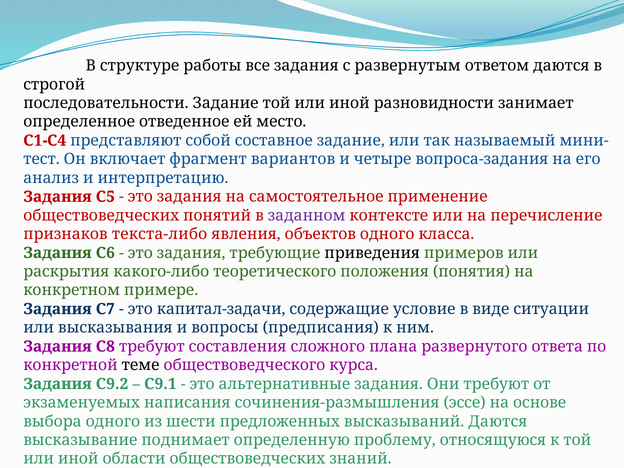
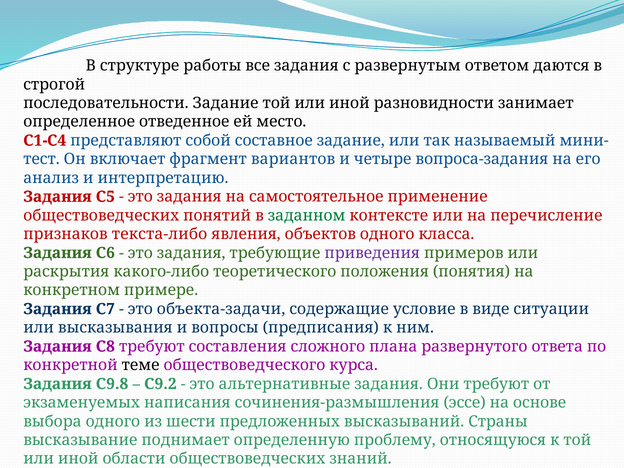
заданном colour: purple -> green
приведения colour: black -> purple
капитал-задачи: капитал-задачи -> объекта-задачи
С9.2: С9.2 -> С9.8
С9.1: С9.1 -> С9.2
высказываний Даются: Даются -> Страны
